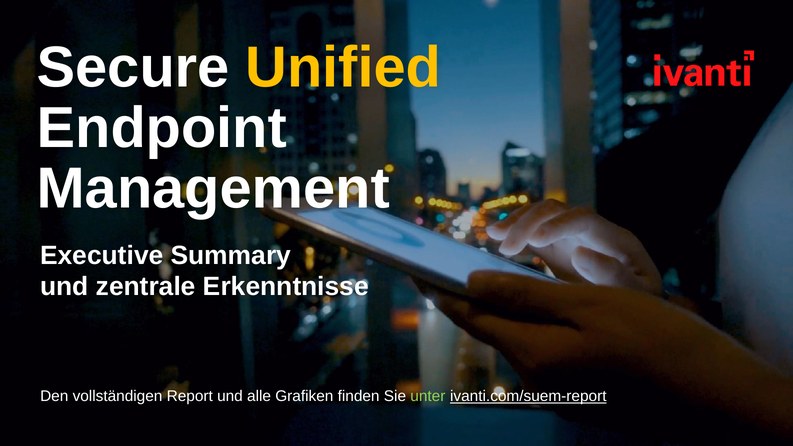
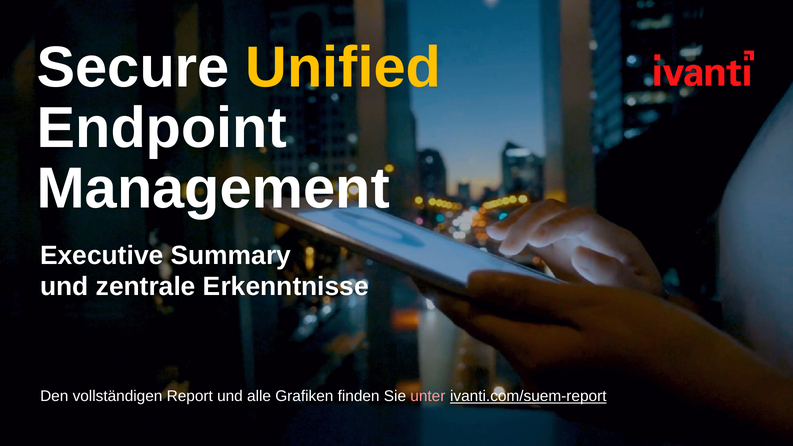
unter colour: light green -> pink
